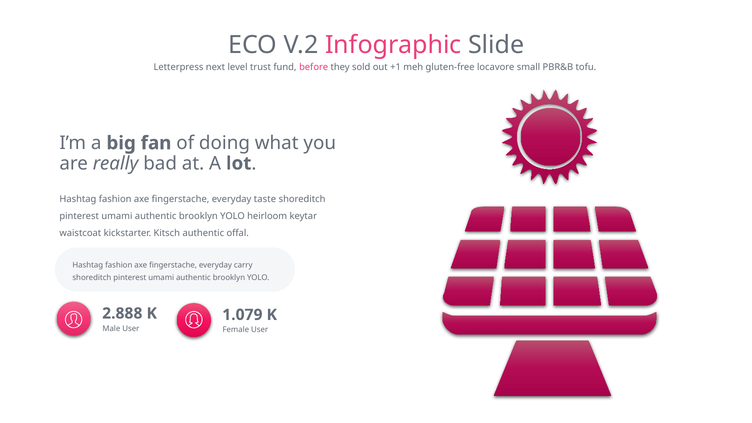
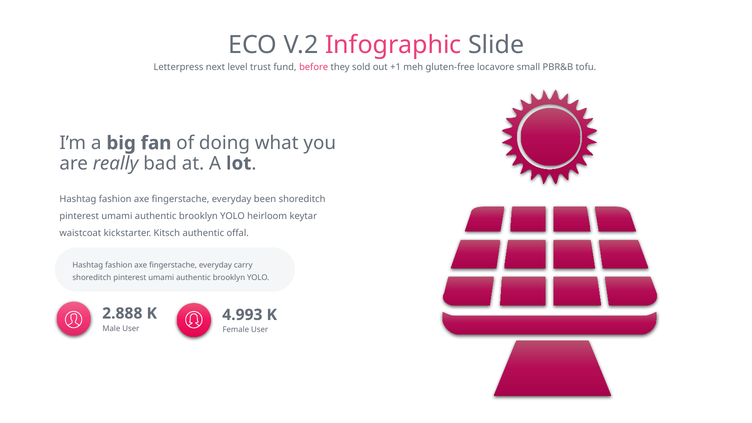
taste: taste -> been
1.079: 1.079 -> 4.993
